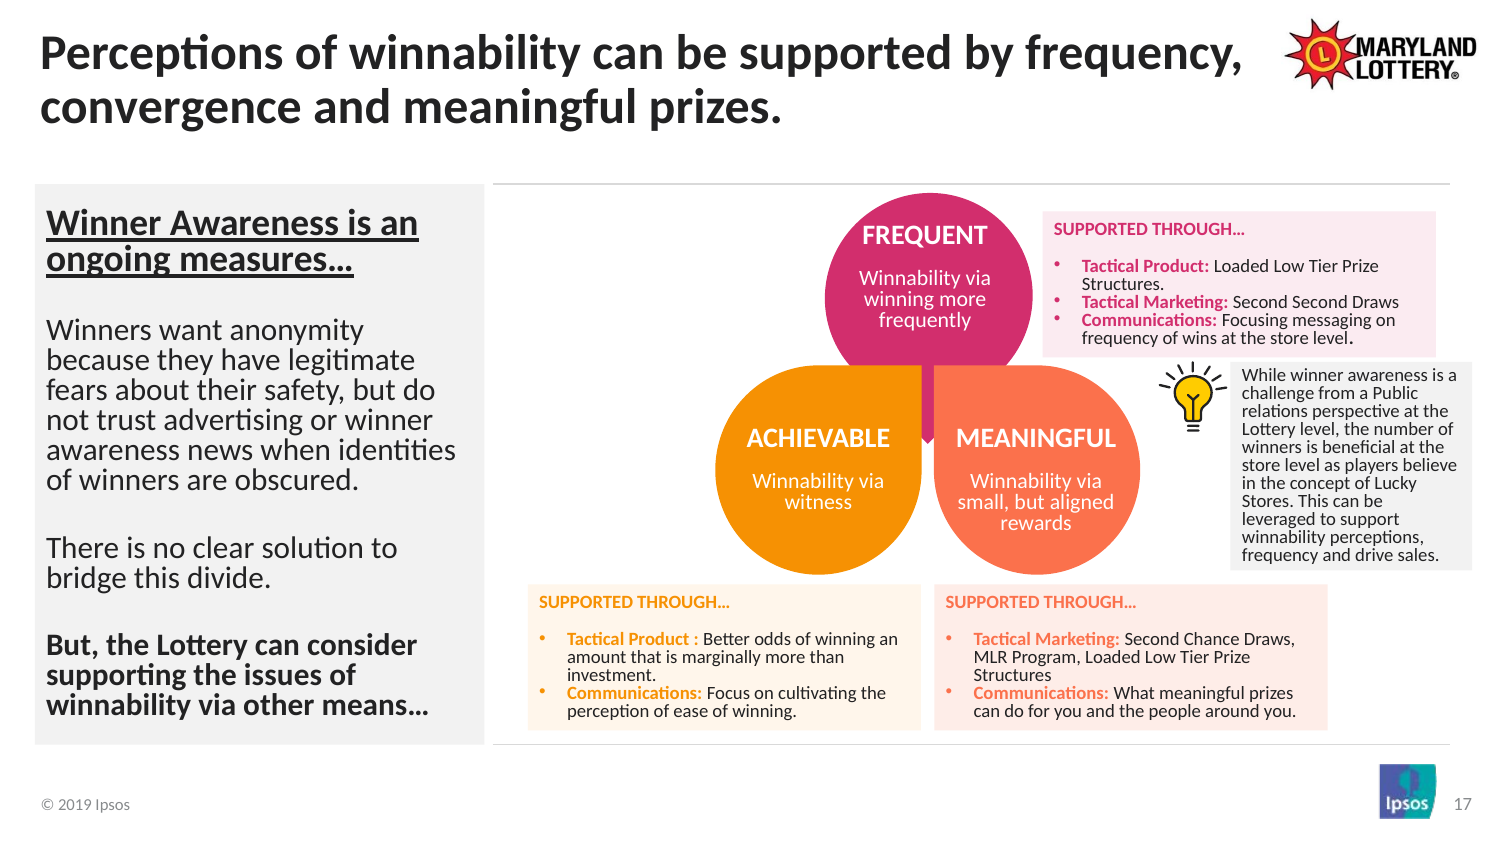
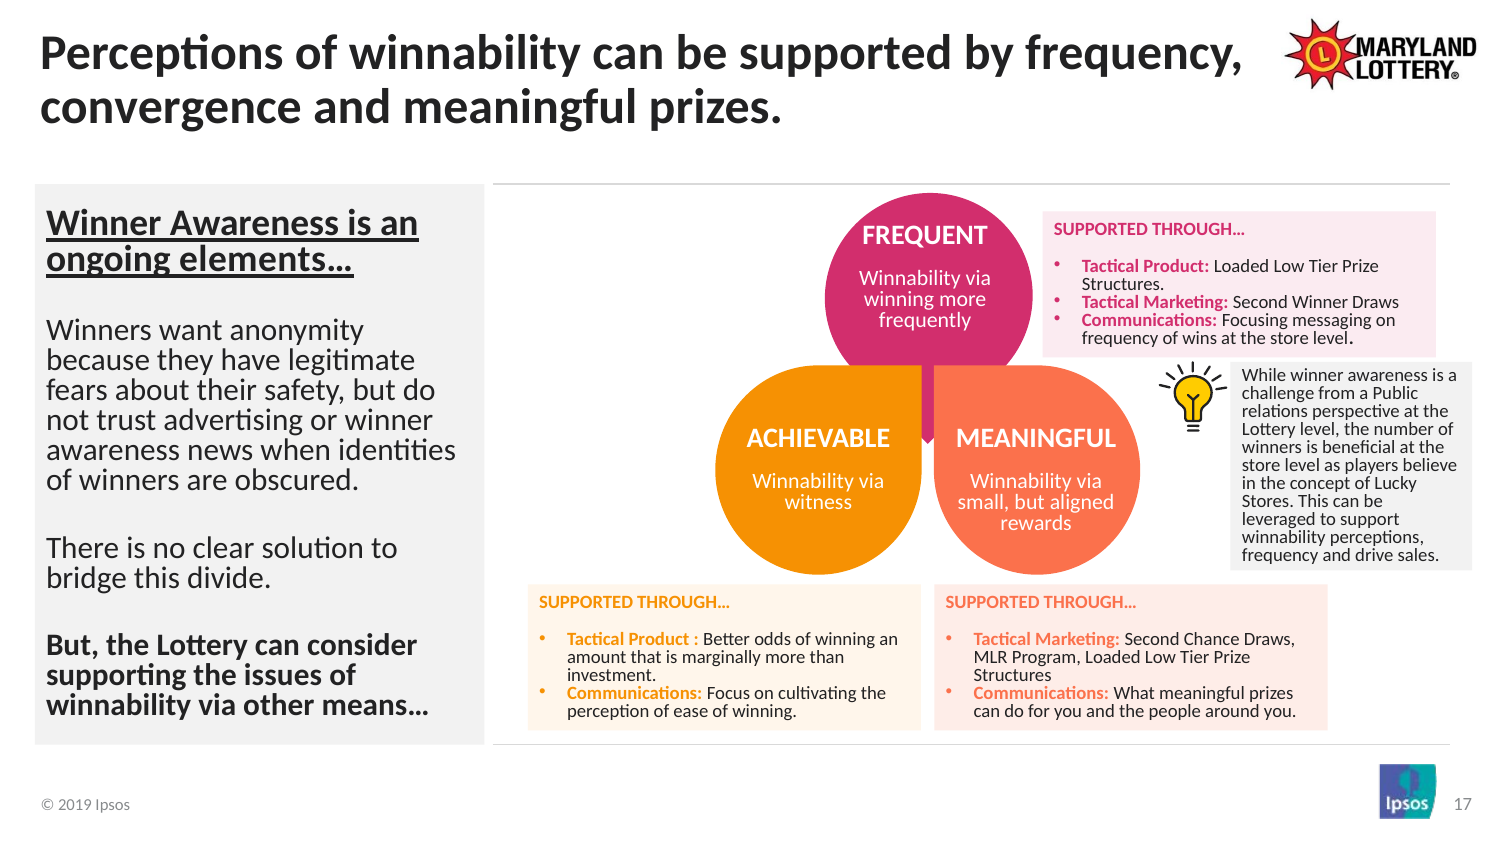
measures…: measures… -> elements…
Second Second: Second -> Winner
